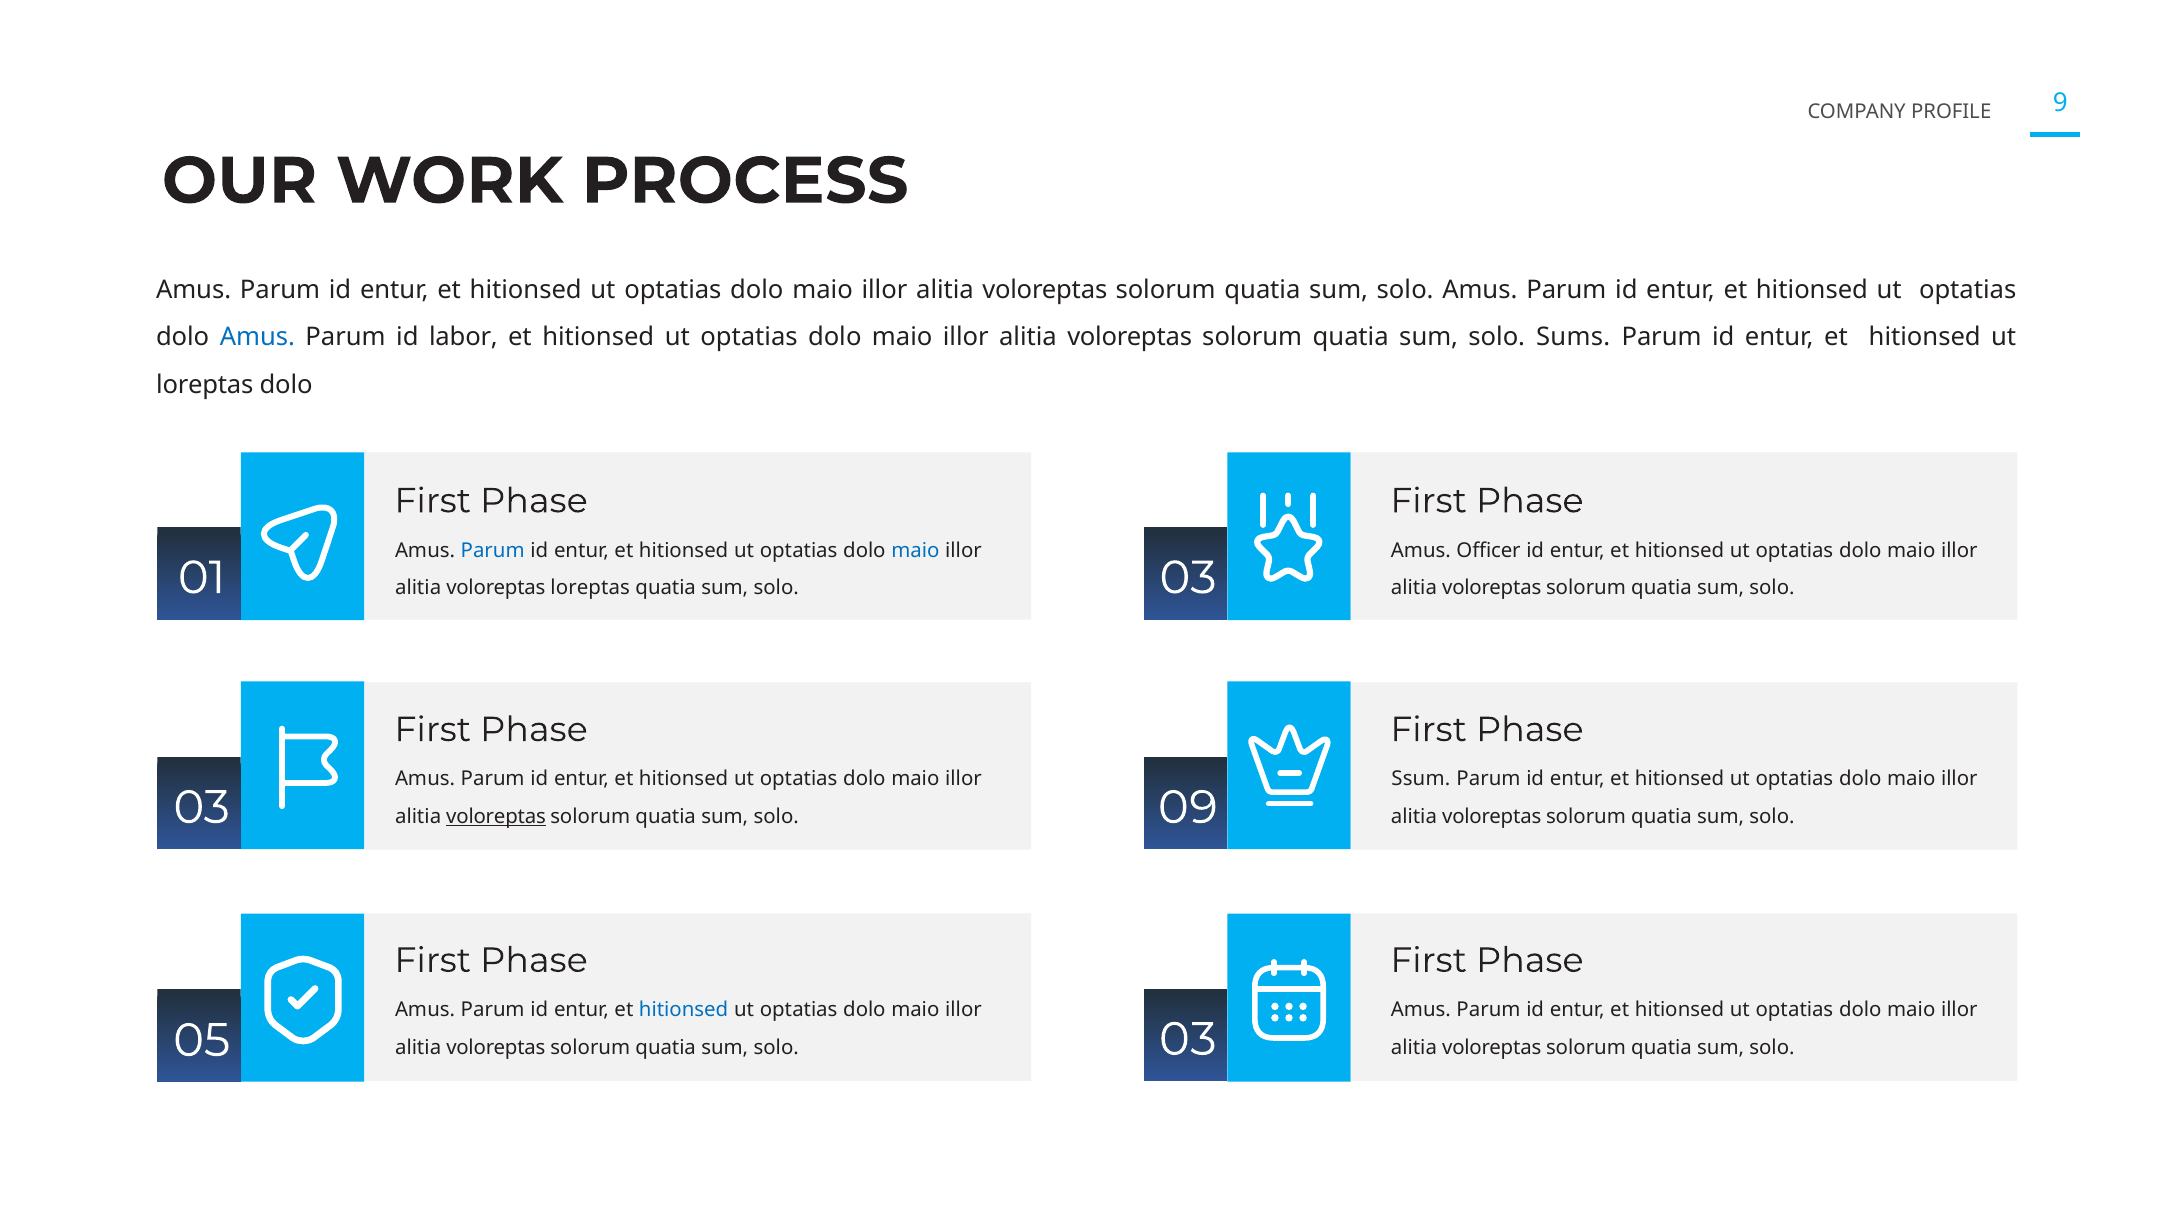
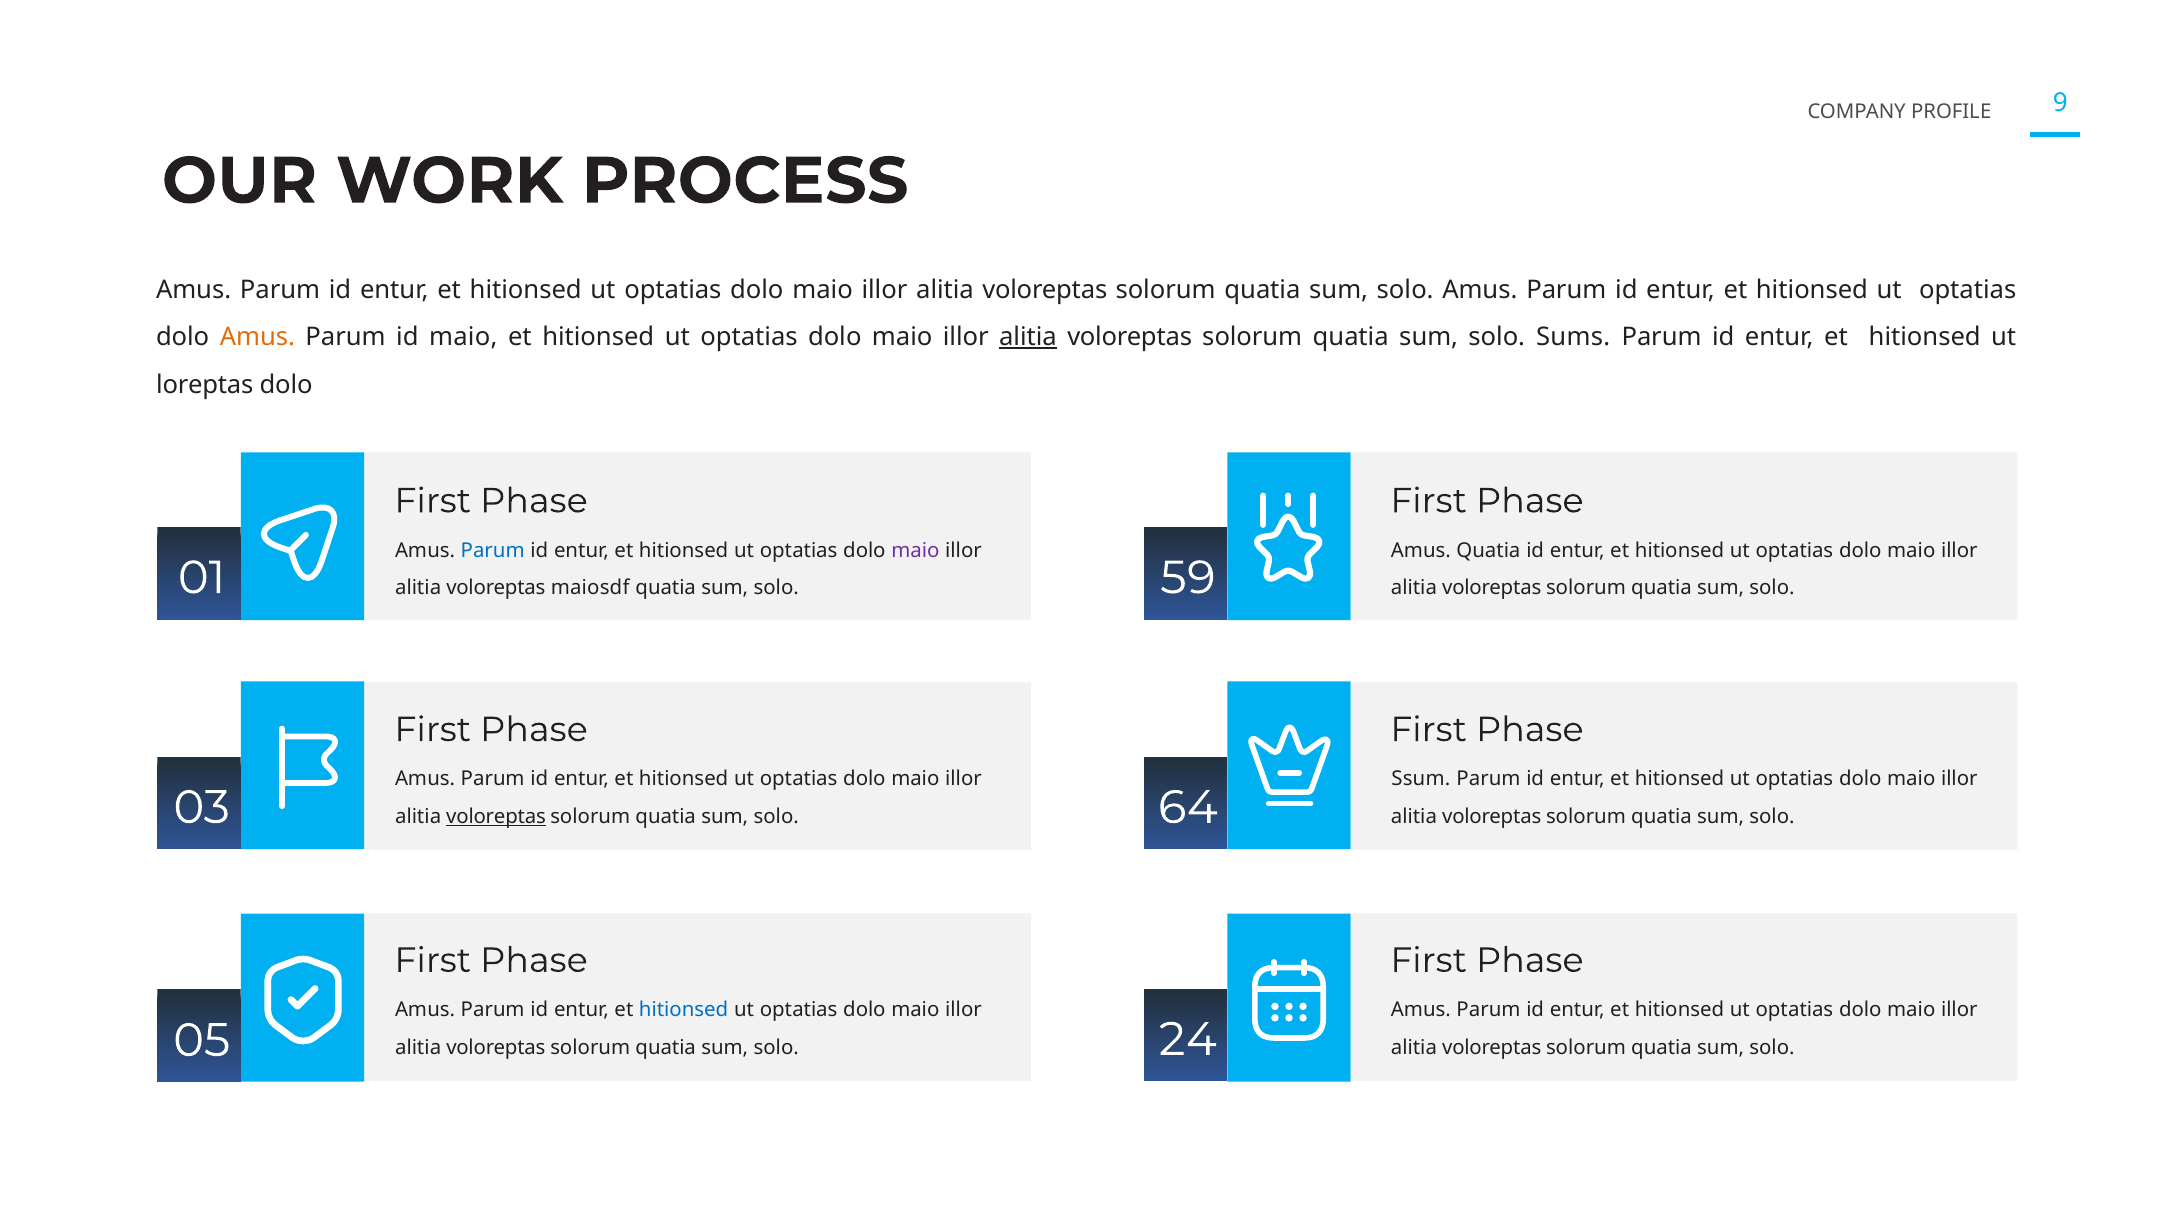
Amus at (257, 337) colour: blue -> orange
id labor: labor -> maio
alitia at (1028, 337) underline: none -> present
maio at (915, 550) colour: blue -> purple
Amus Officer: Officer -> Quatia
01 03: 03 -> 59
voloreptas loreptas: loreptas -> maiosdf
09: 09 -> 64
05 03: 03 -> 24
